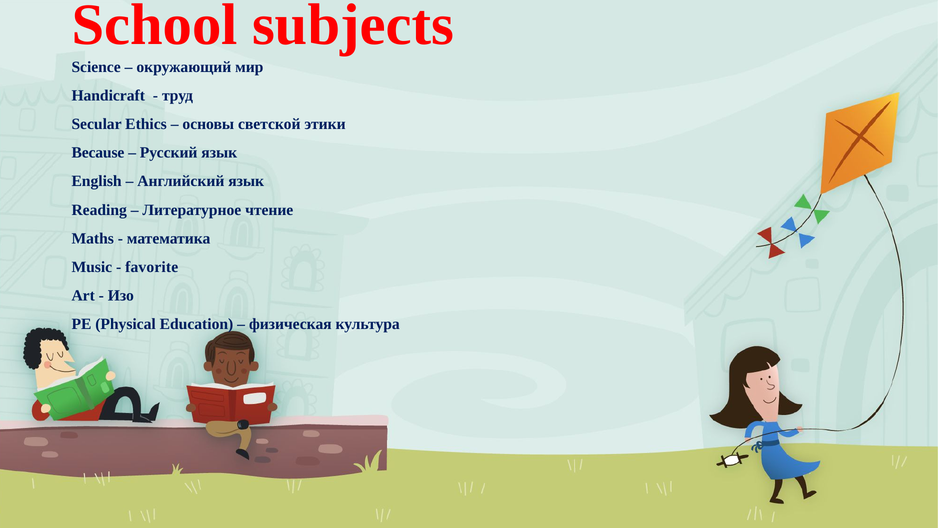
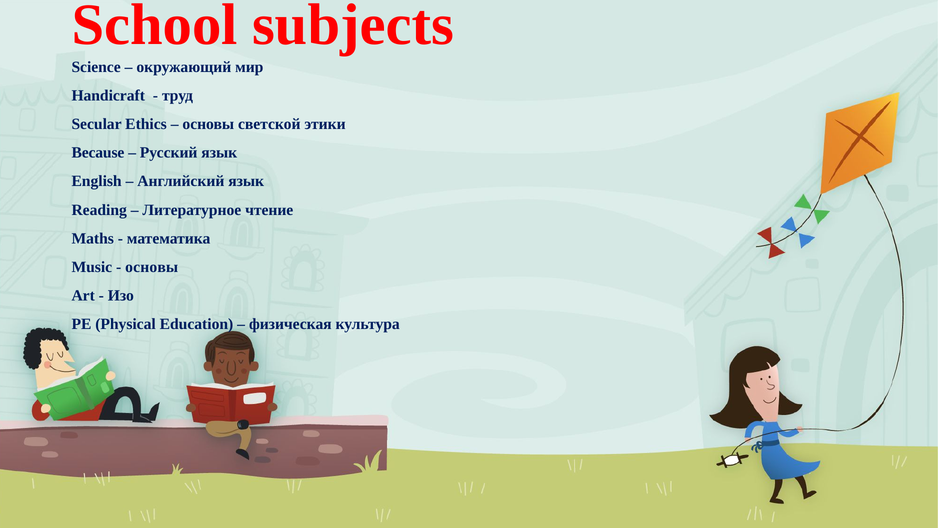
favorite at (152, 267): favorite -> основы
